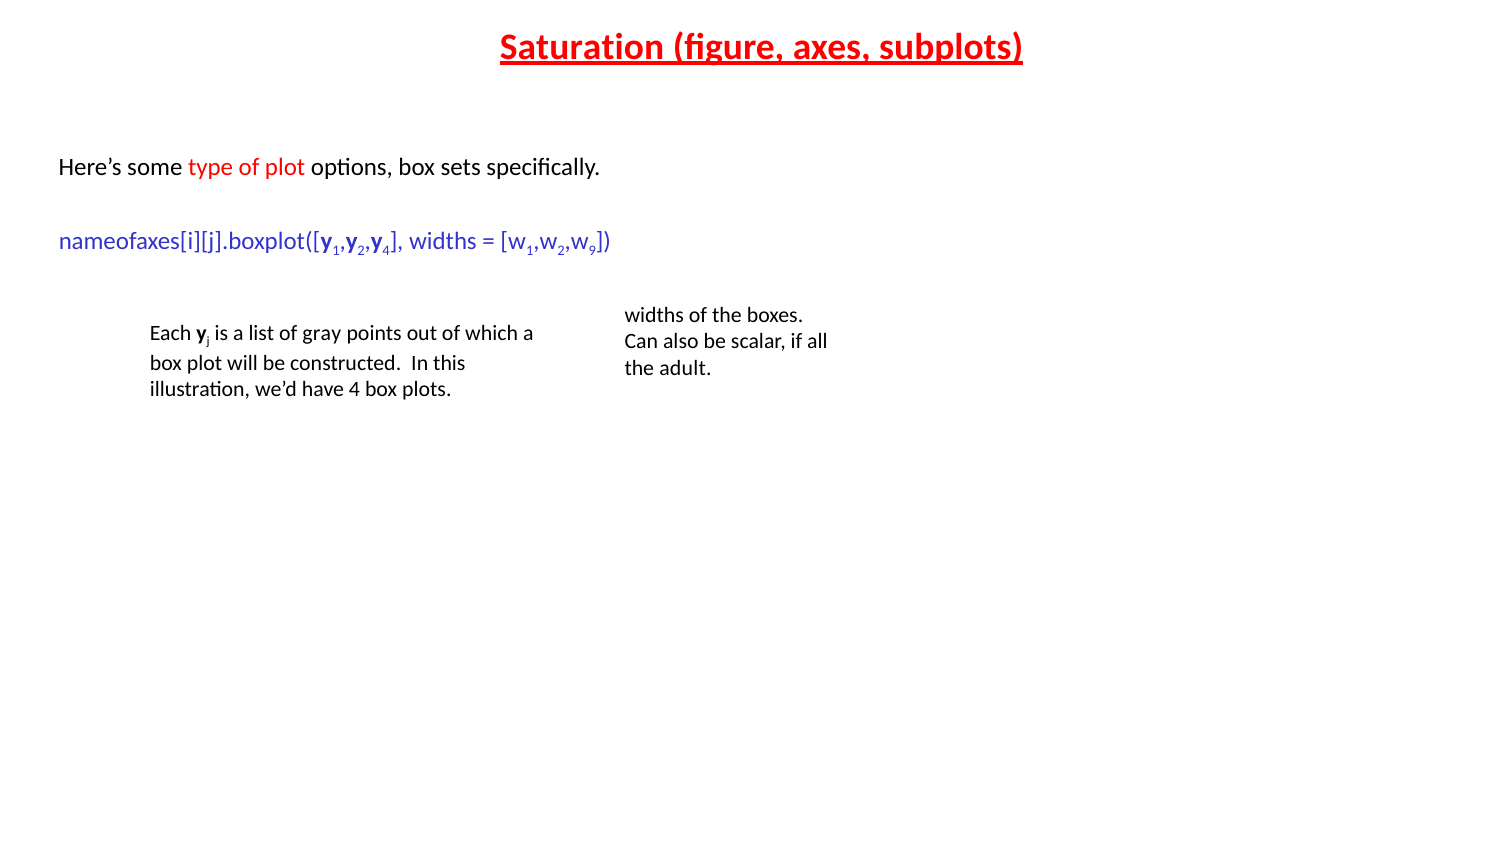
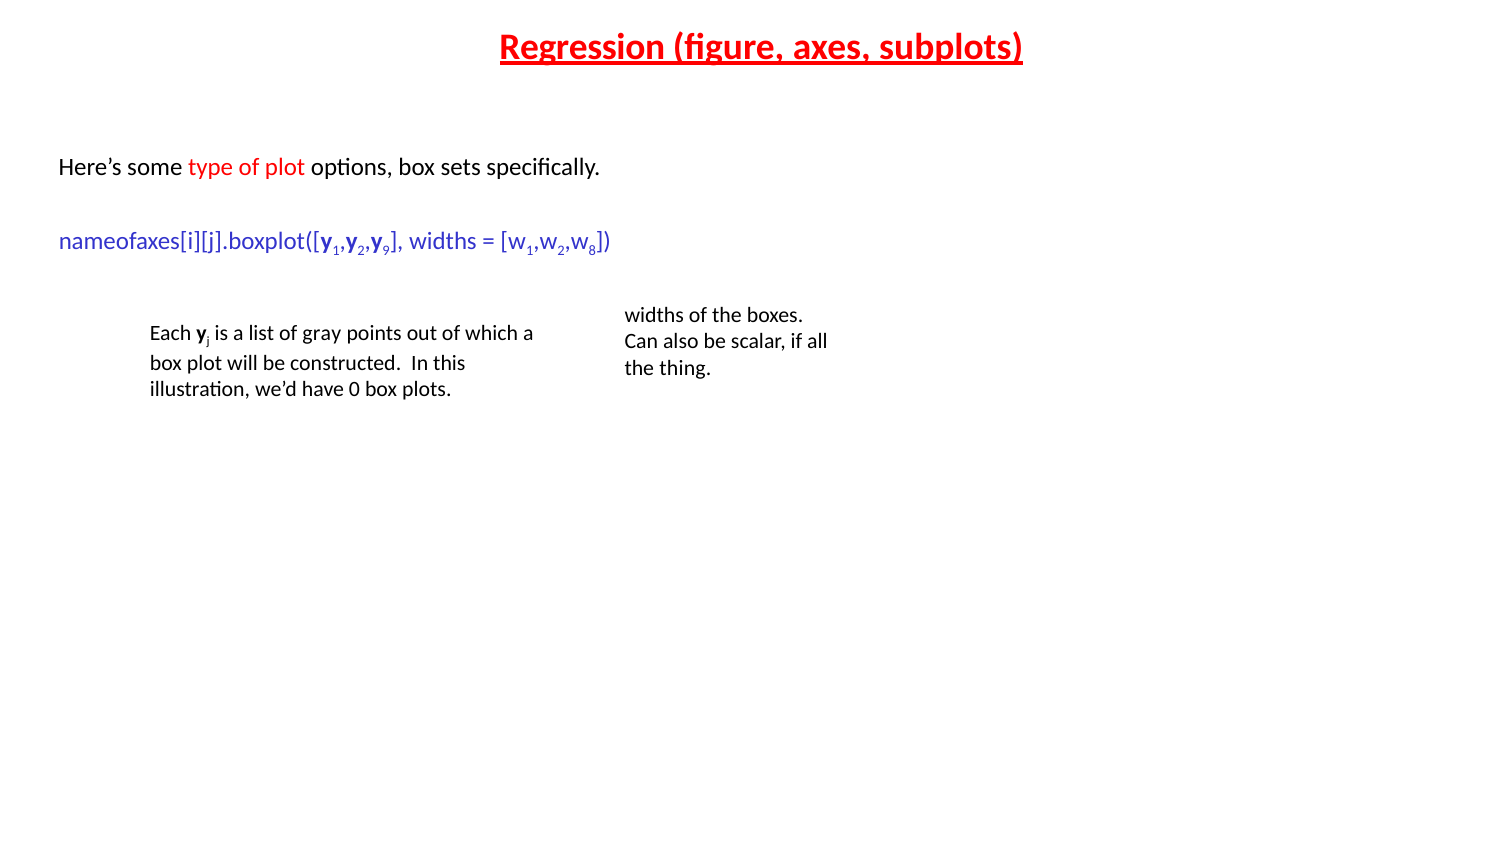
Saturation: Saturation -> Regression
4 at (386, 251): 4 -> 9
9: 9 -> 8
adult: adult -> thing
have 4: 4 -> 0
